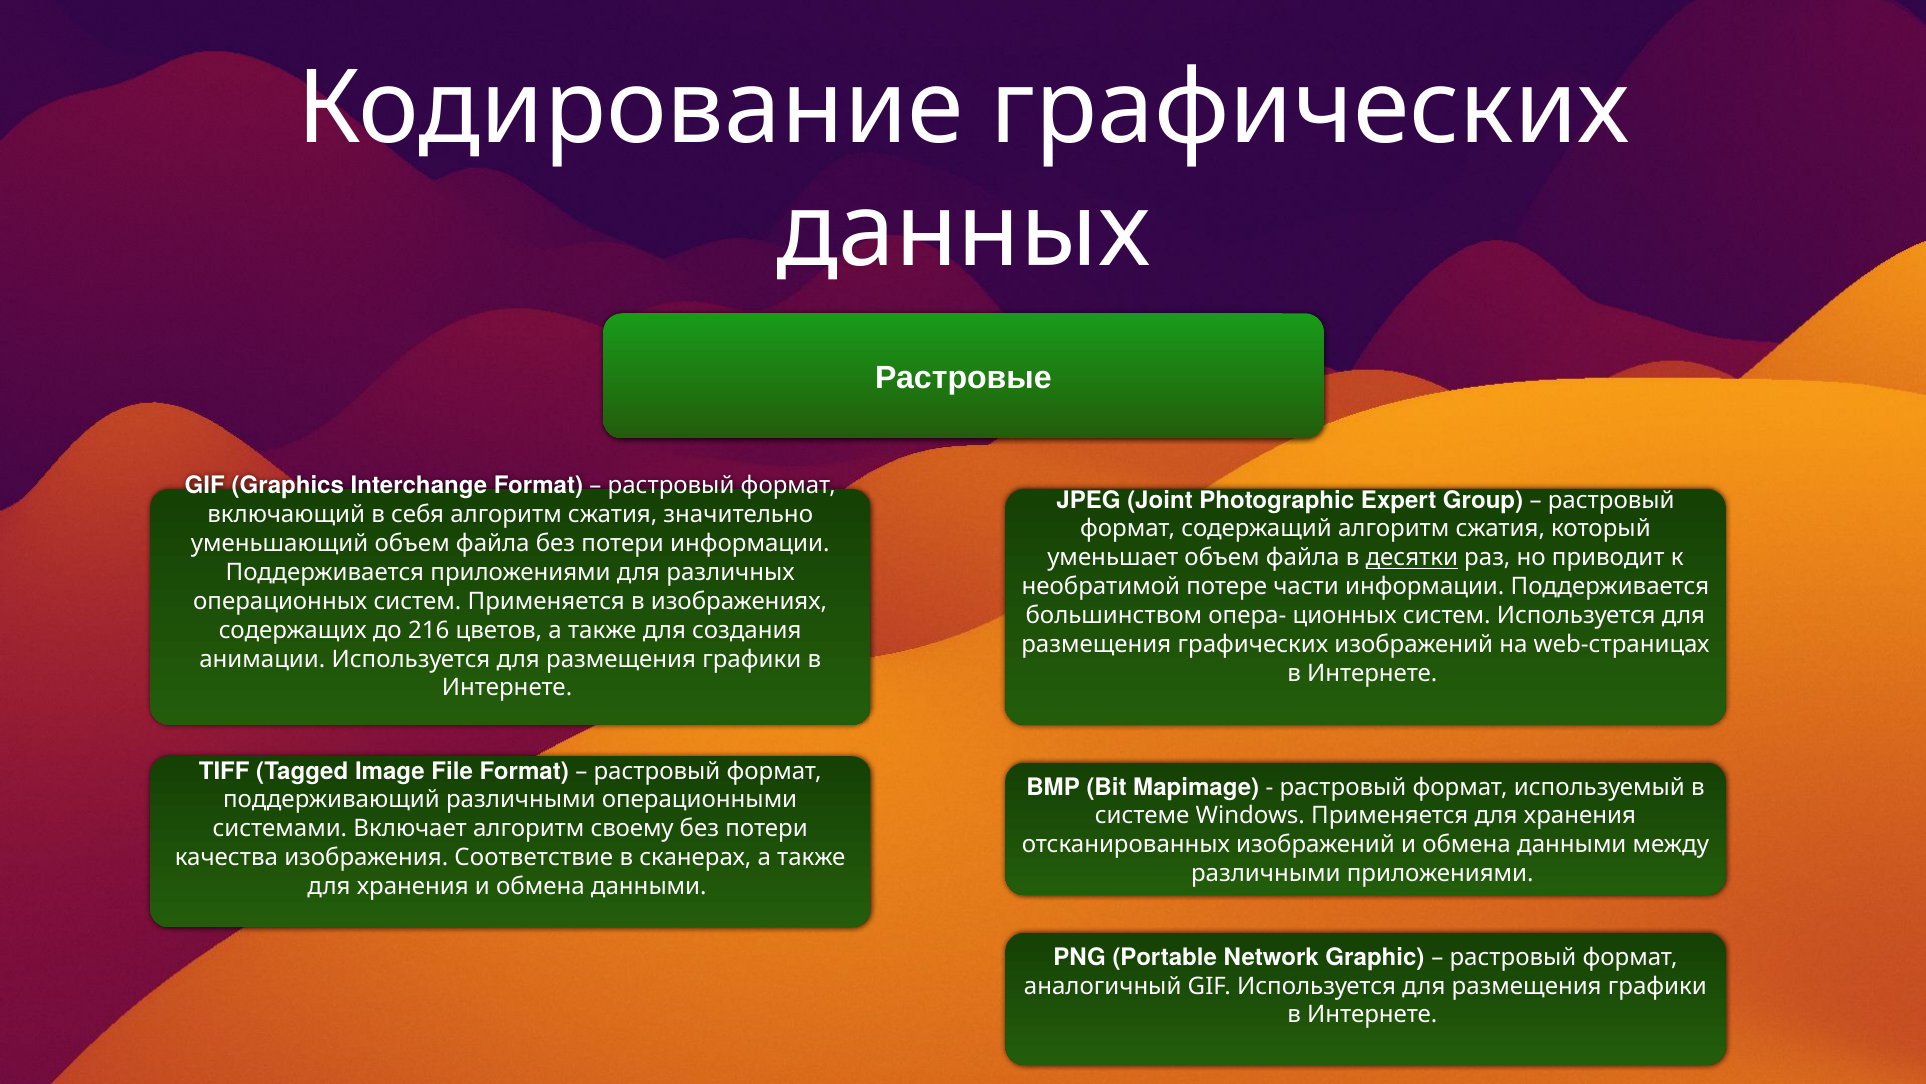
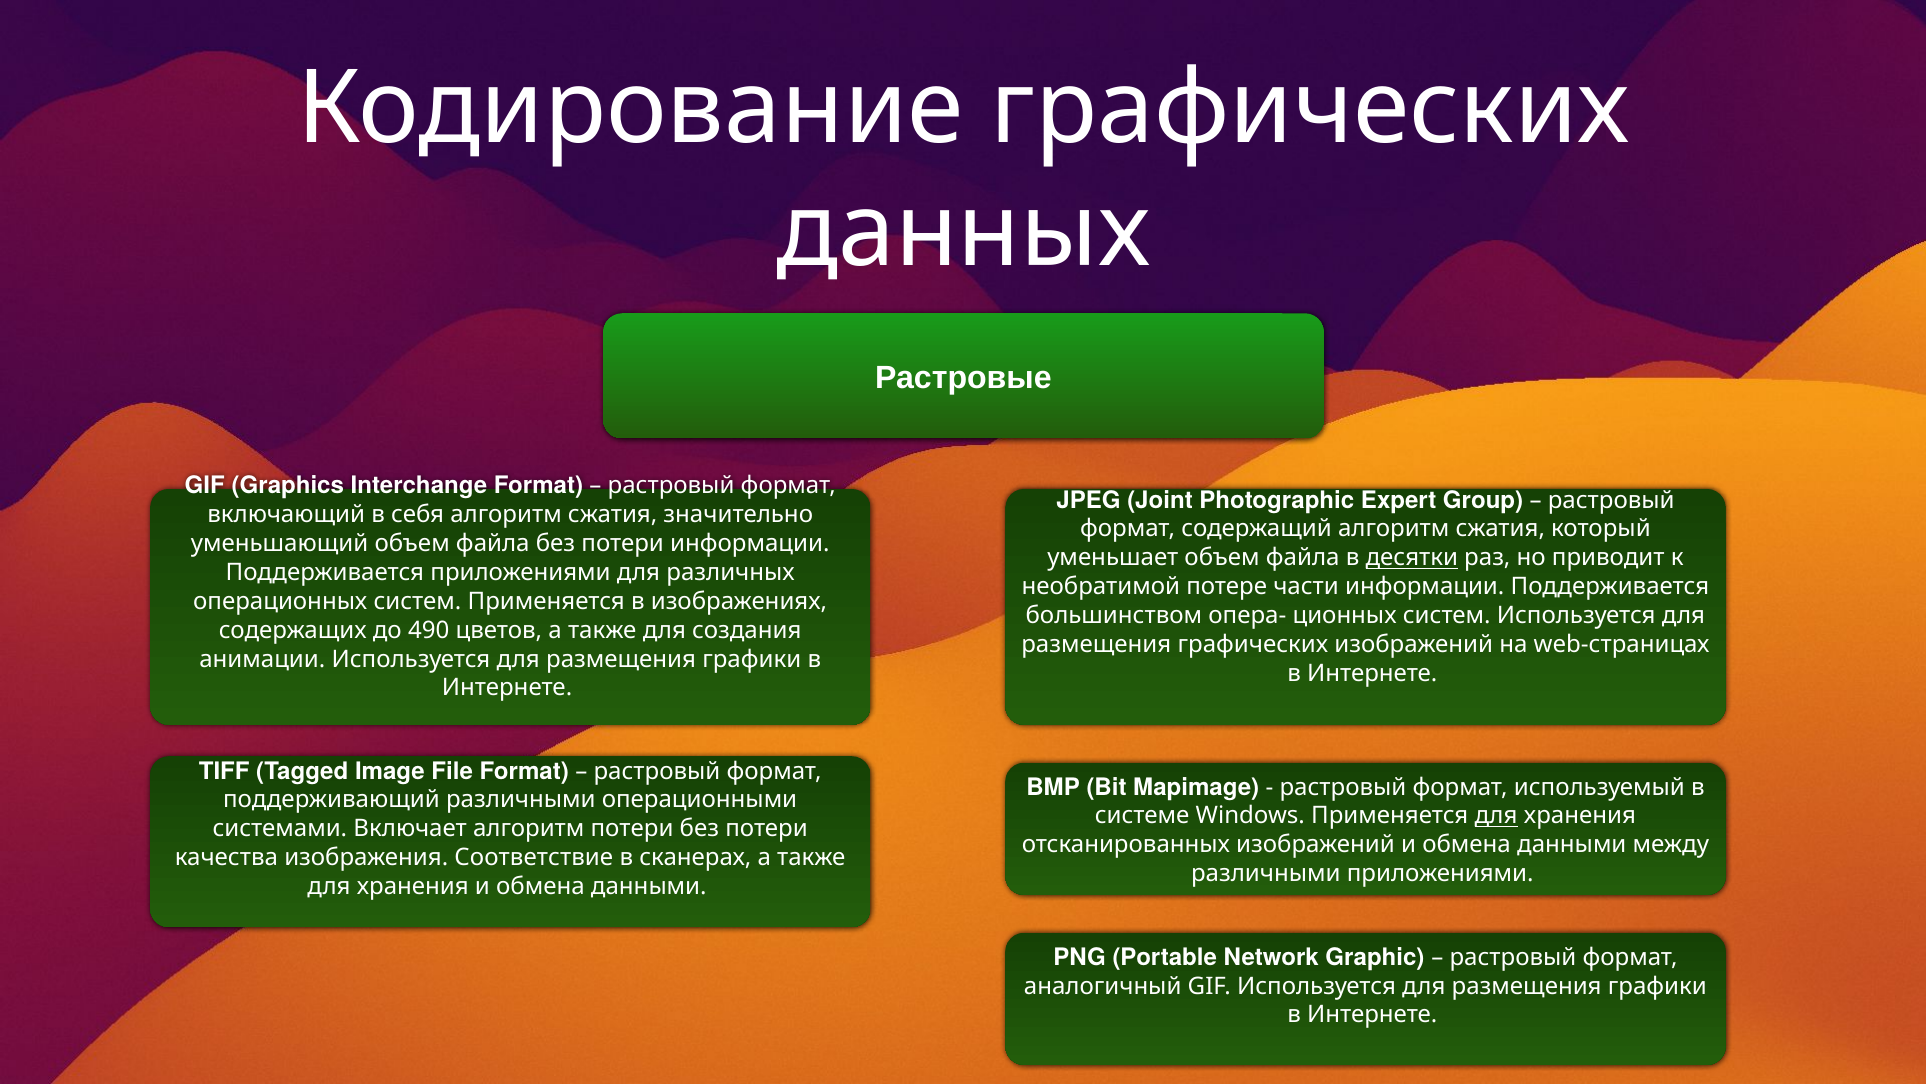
216: 216 -> 490
для at (1496, 816) underline: none -> present
алгоритм своему: своему -> потери
